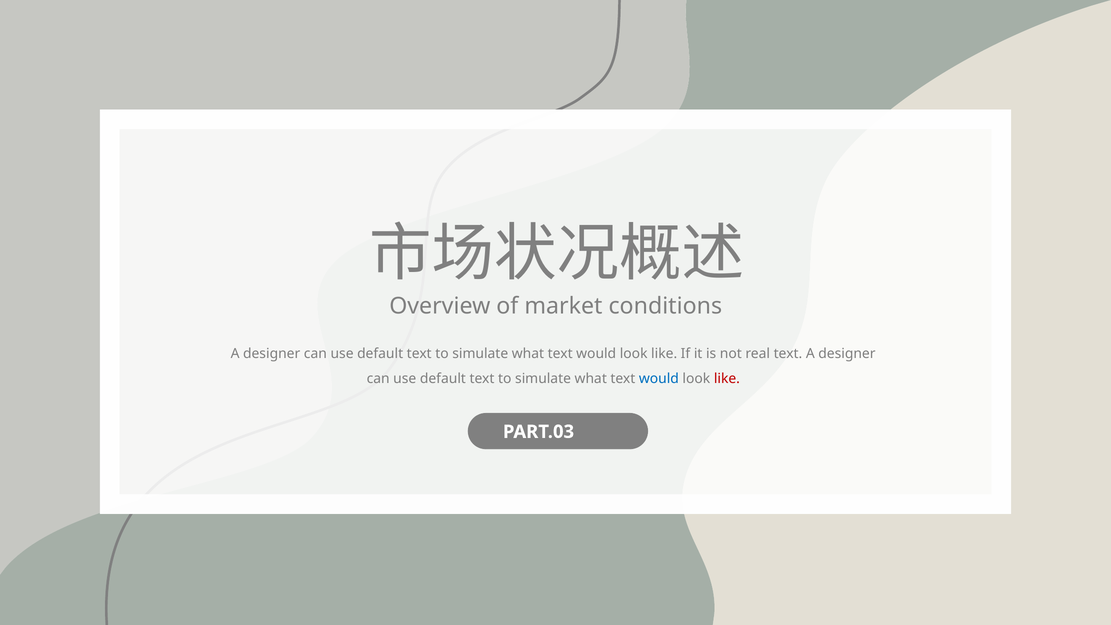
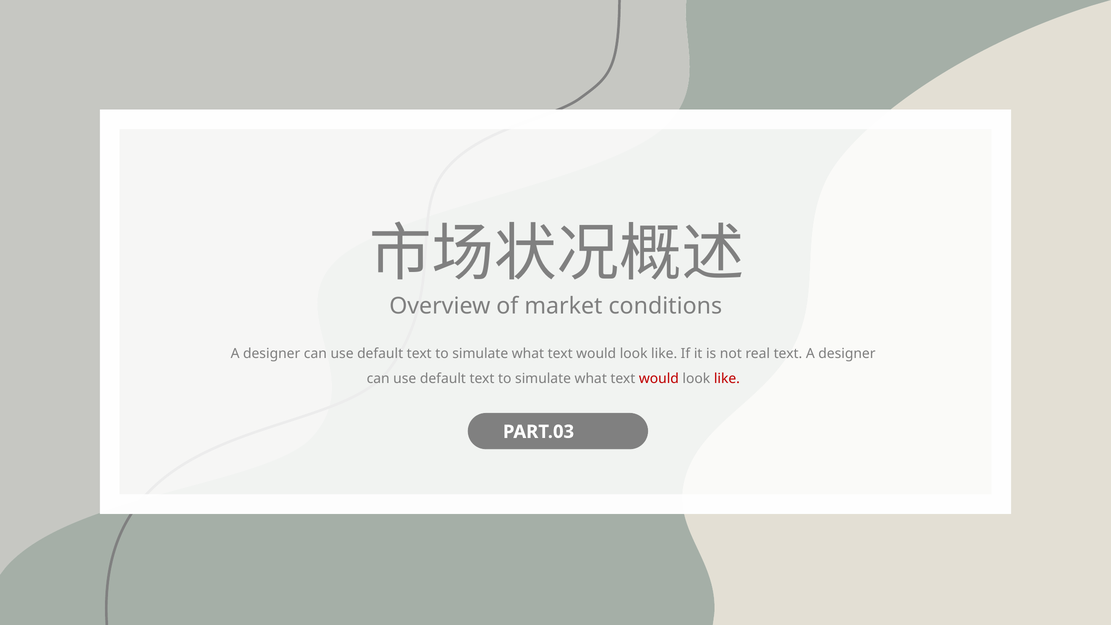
would at (659, 379) colour: blue -> red
